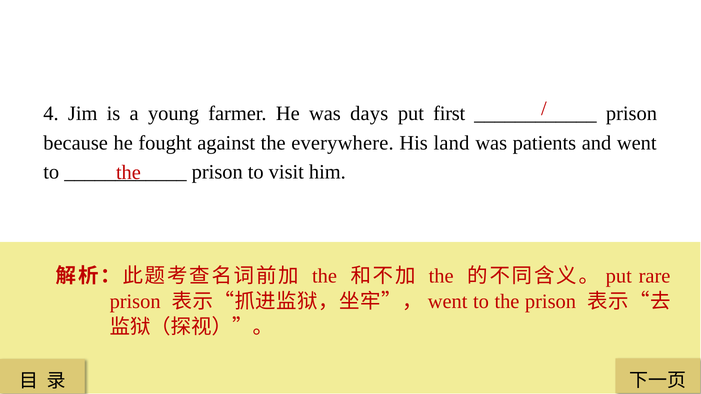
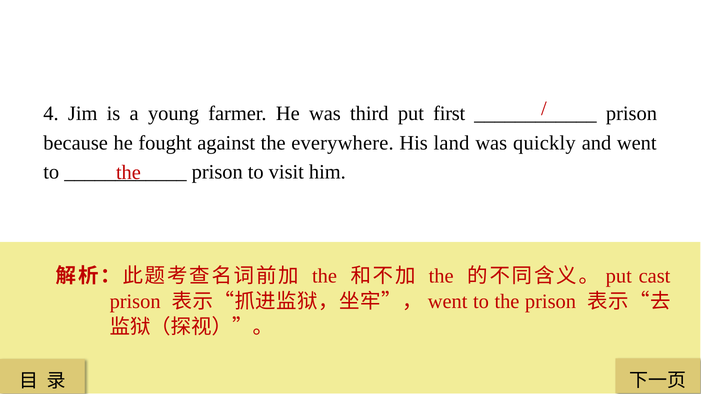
days: days -> third
patients: patients -> quickly
rare: rare -> cast
